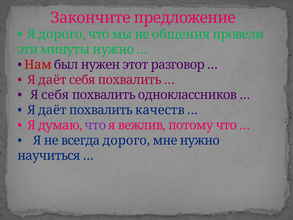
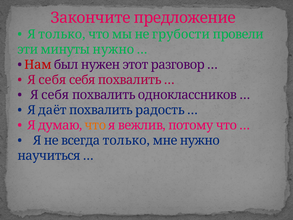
Я дорого: дорого -> только
общения: общения -> грубости
даёт at (52, 80): даёт -> себя
качеств: качеств -> радость
что at (95, 125) colour: purple -> orange
всегда дорого: дорого -> только
